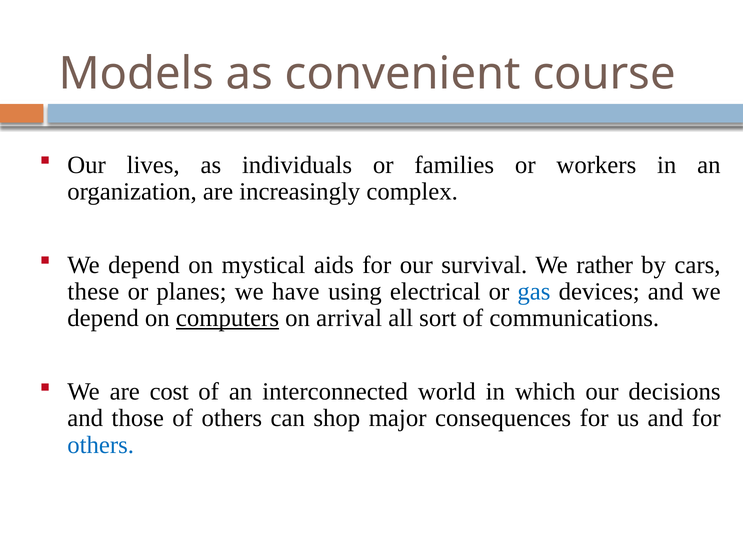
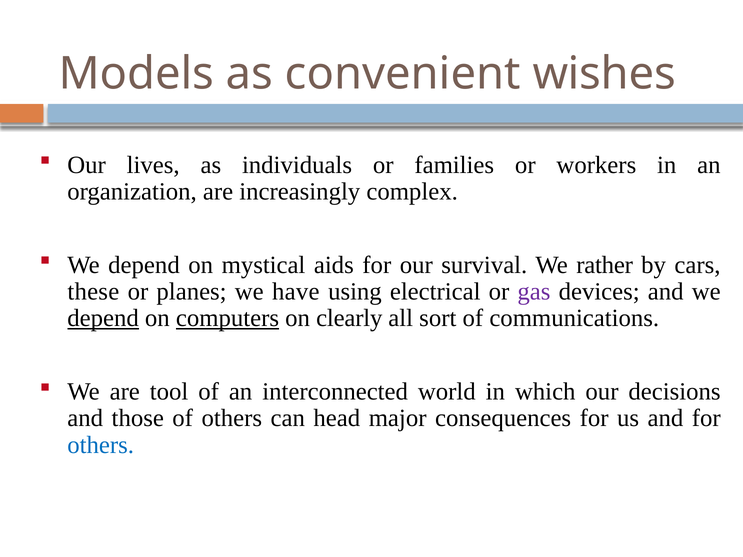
course: course -> wishes
gas colour: blue -> purple
depend at (103, 318) underline: none -> present
arrival: arrival -> clearly
cost: cost -> tool
shop: shop -> head
